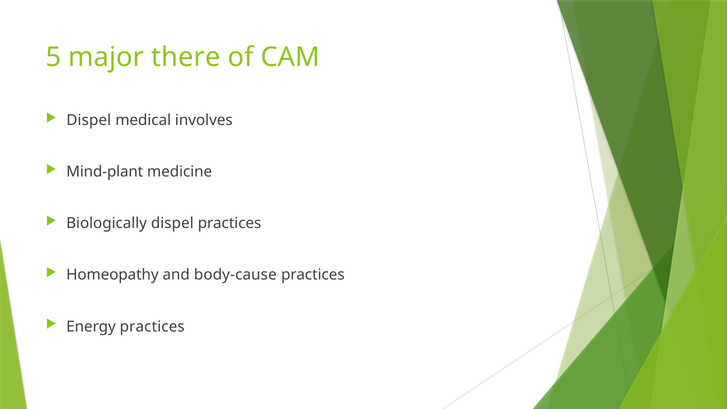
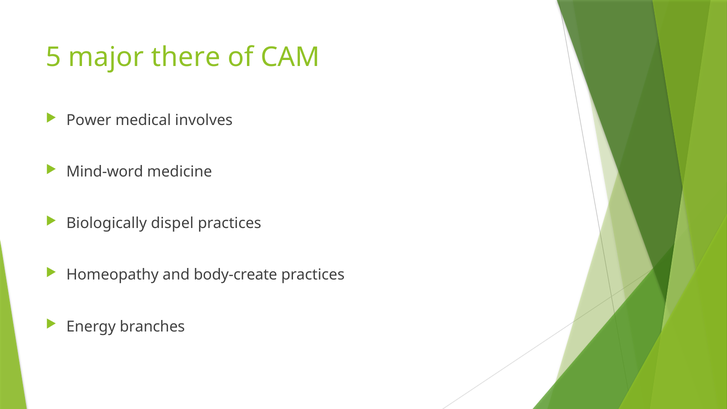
Dispel at (89, 120): Dispel -> Power
Mind-plant: Mind-plant -> Mind-word
body-cause: body-cause -> body-create
Energy practices: practices -> branches
